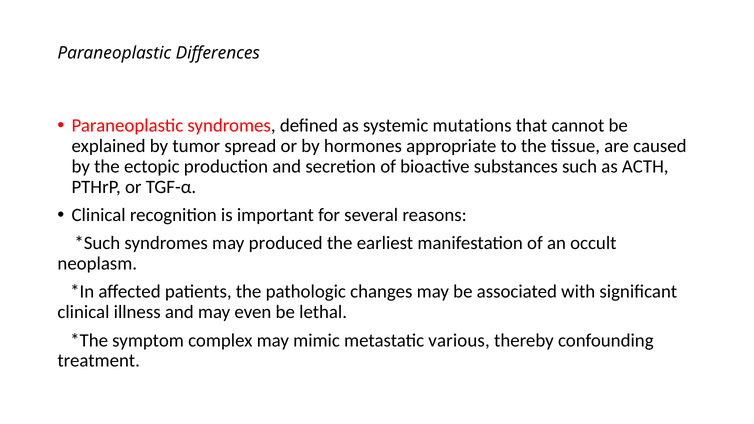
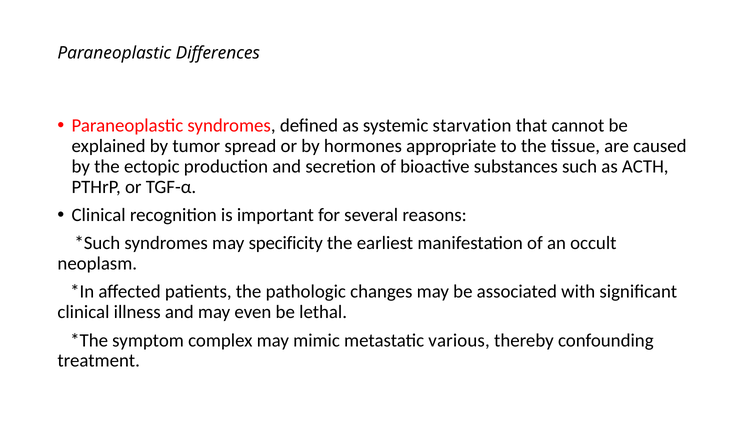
mutations: mutations -> starvation
produced: produced -> specificity
